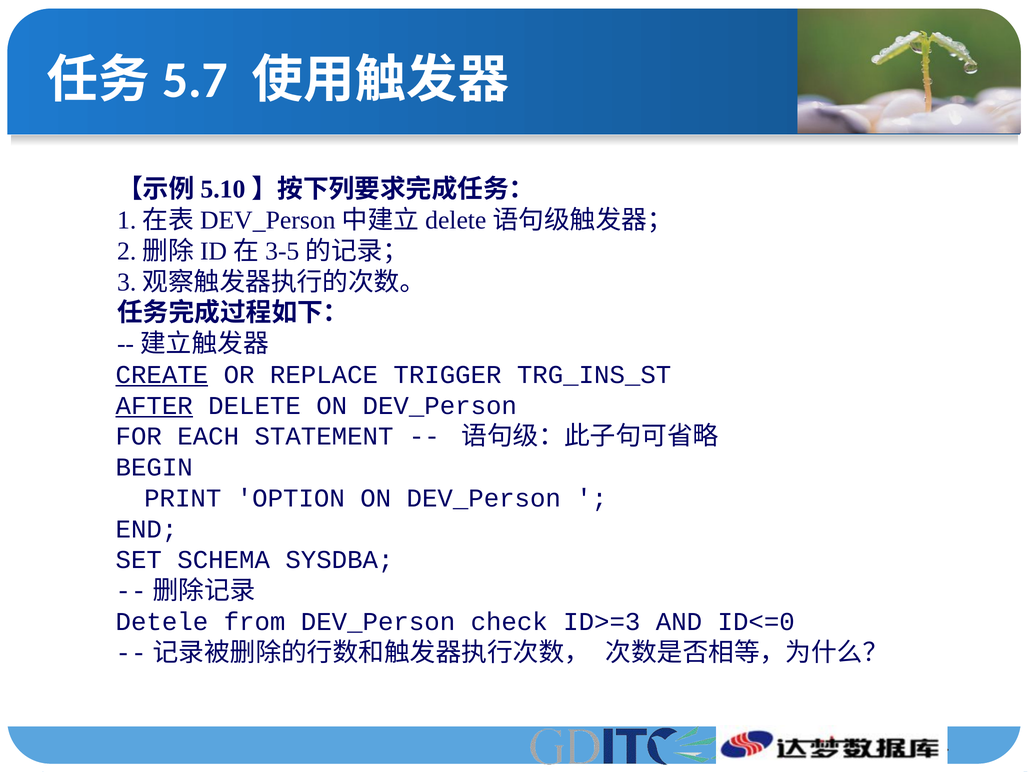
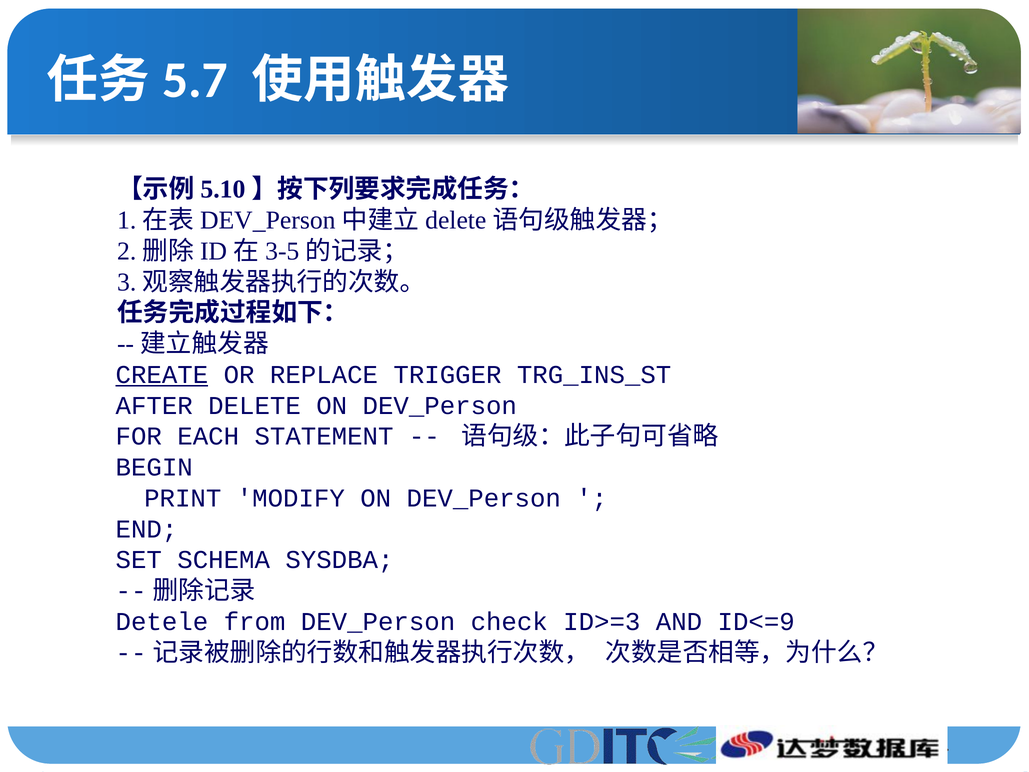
AFTER underline: present -> none
OPTION: OPTION -> MODIFY
ID<=0: ID<=0 -> ID<=9
